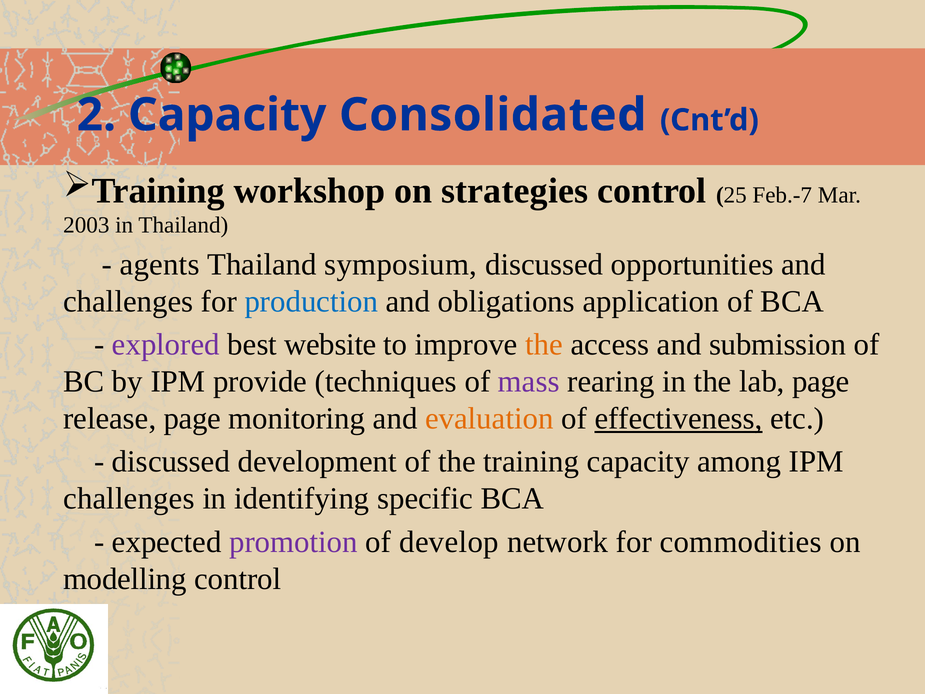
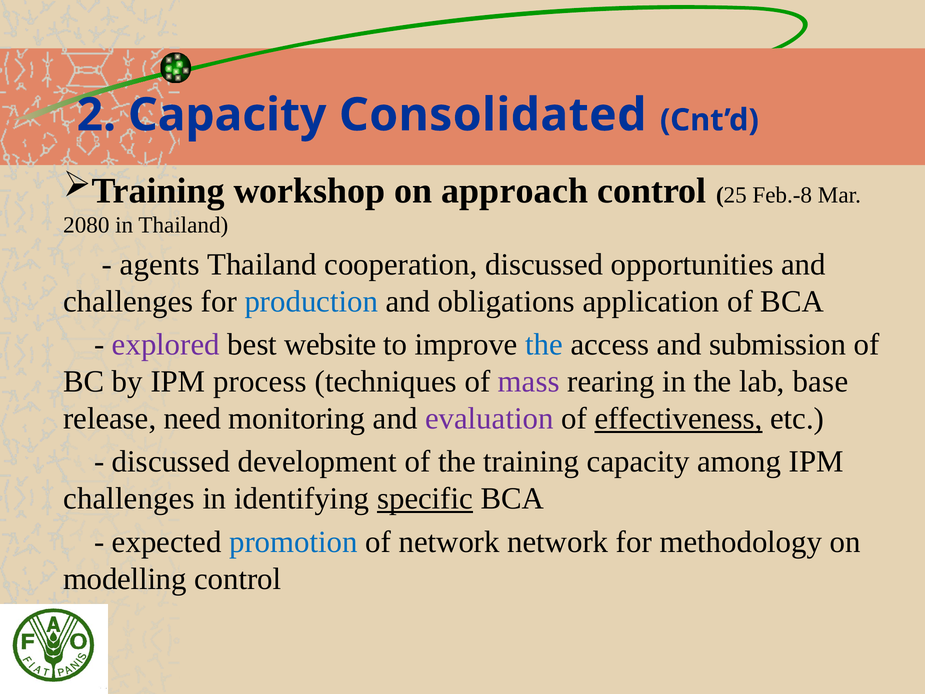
strategies: strategies -> approach
Feb.-7: Feb.-7 -> Feb.-8
2003: 2003 -> 2080
symposium: symposium -> cooperation
the at (544, 344) colour: orange -> blue
provide: provide -> process
lab page: page -> base
release page: page -> need
evaluation colour: orange -> purple
specific underline: none -> present
promotion colour: purple -> blue
of develop: develop -> network
commodities: commodities -> methodology
